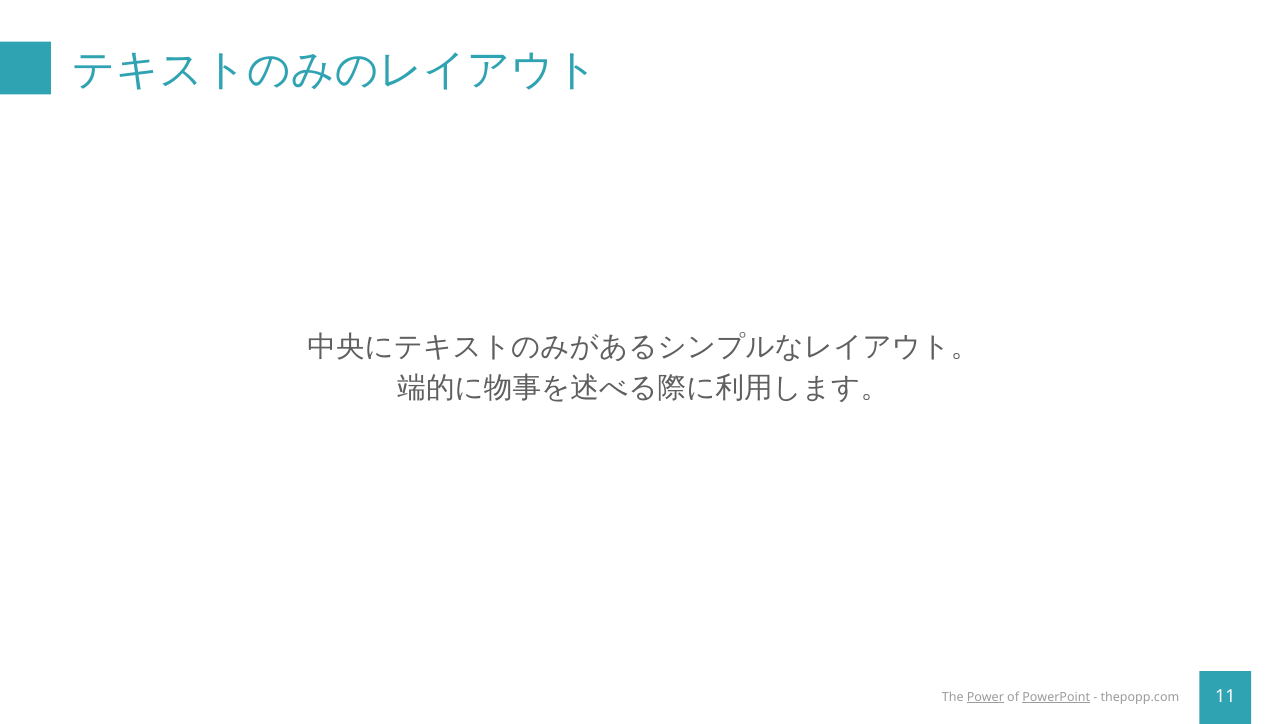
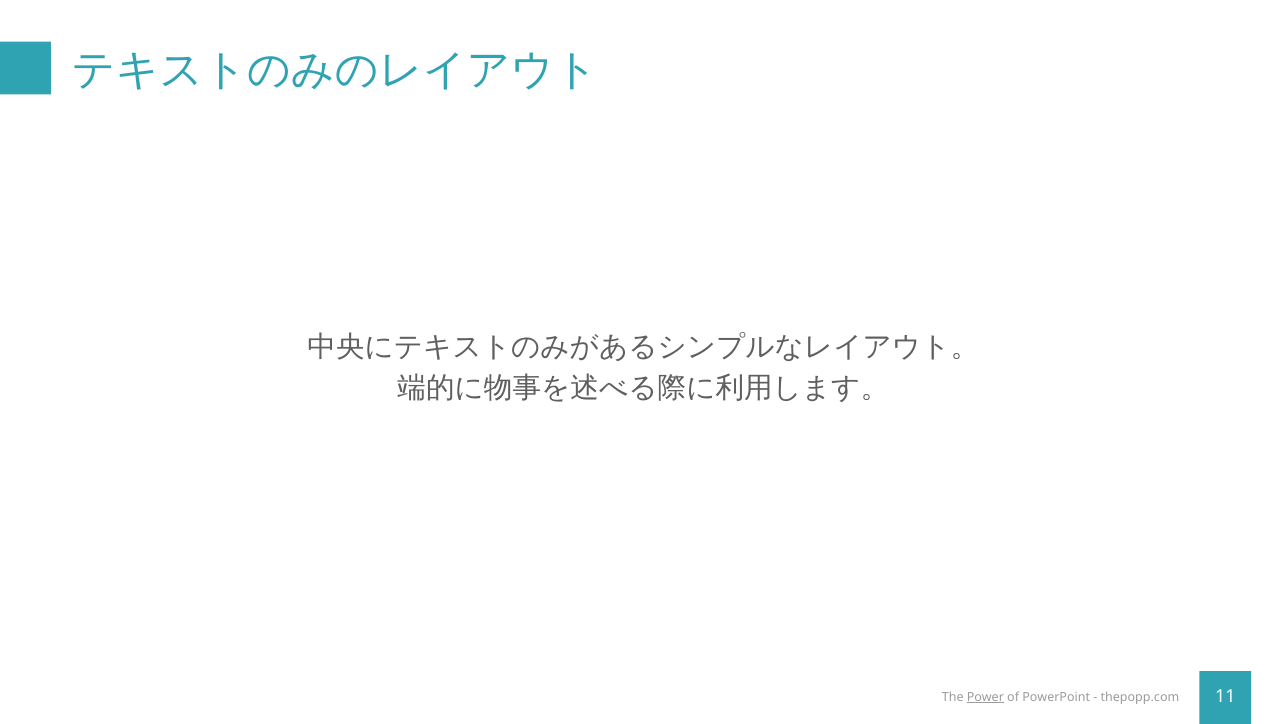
PowerPoint underline: present -> none
